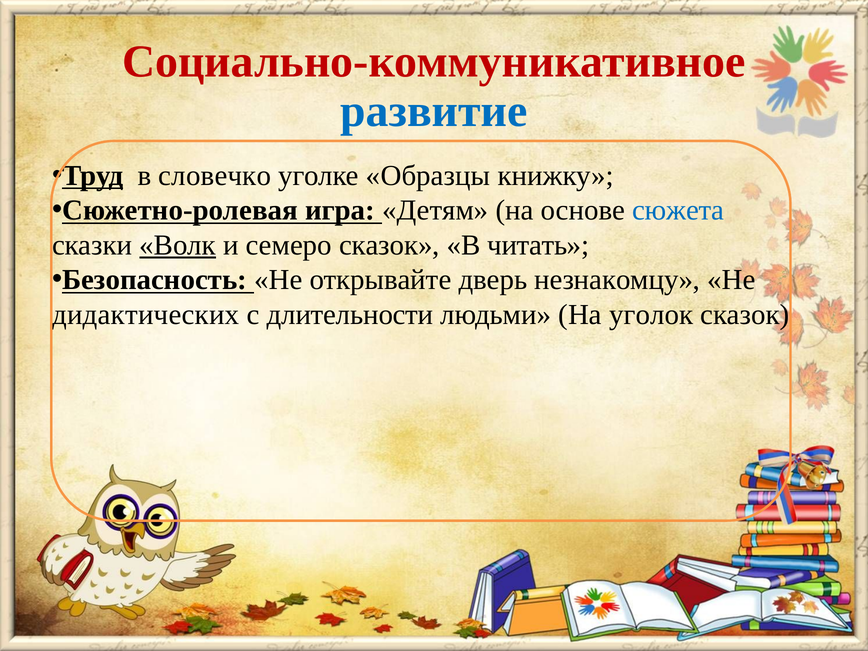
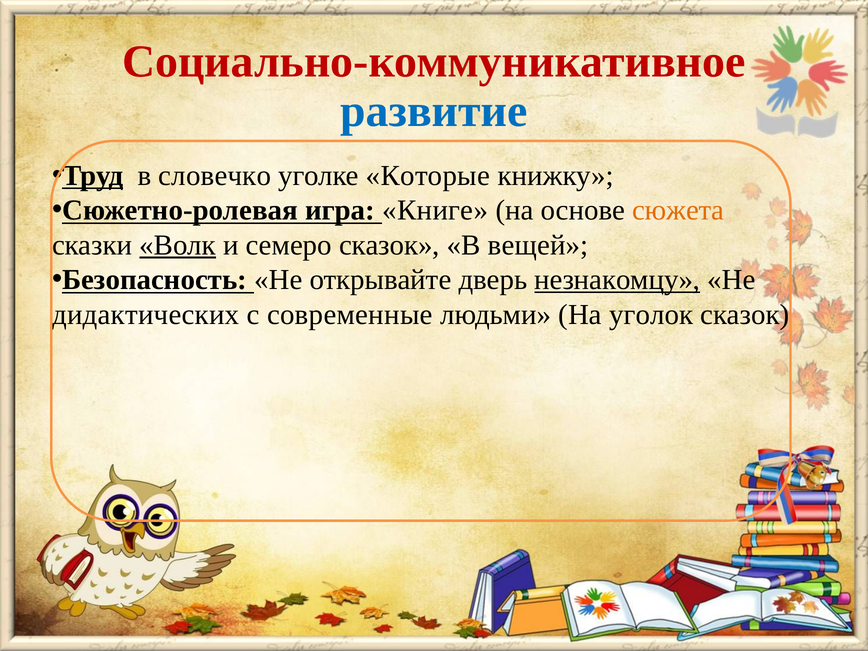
Образцы: Образцы -> Которые
Детям: Детям -> Книге
сюжета colour: blue -> orange
читать: читать -> вещей
незнакомцу underline: none -> present
длительности: длительности -> современные
